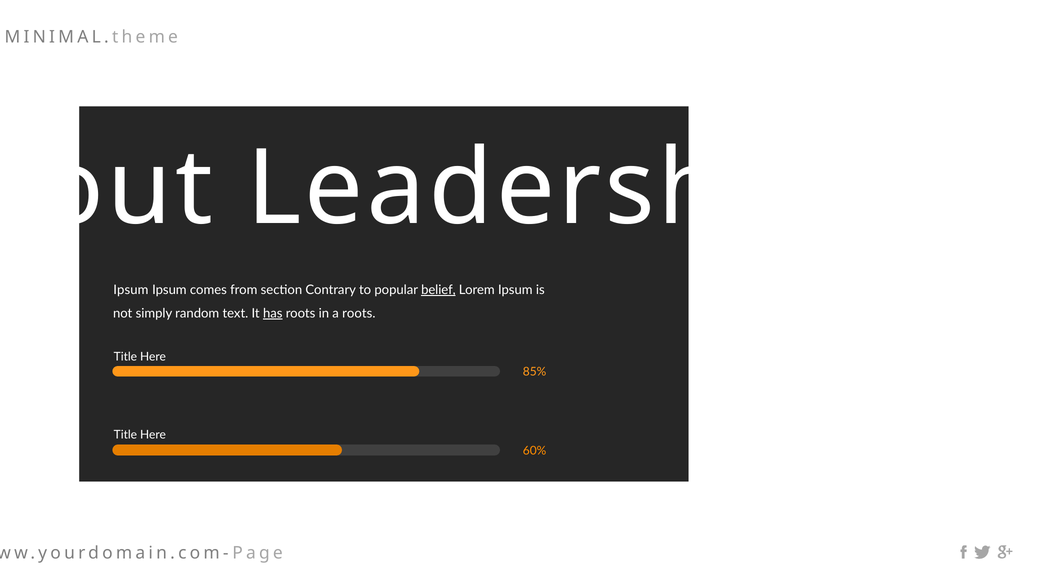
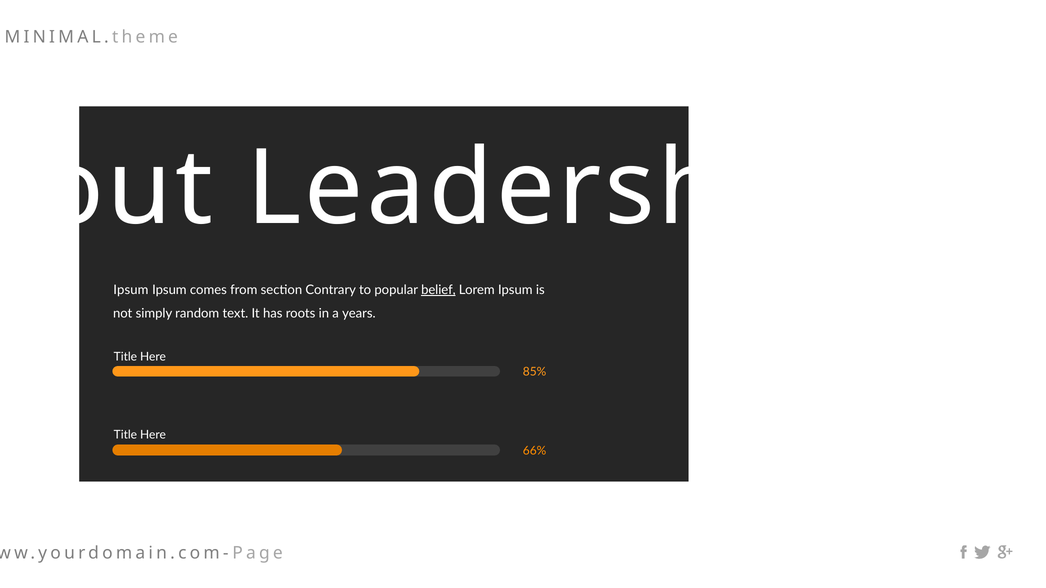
has underline: present -> none
a roots: roots -> years
60%: 60% -> 66%
